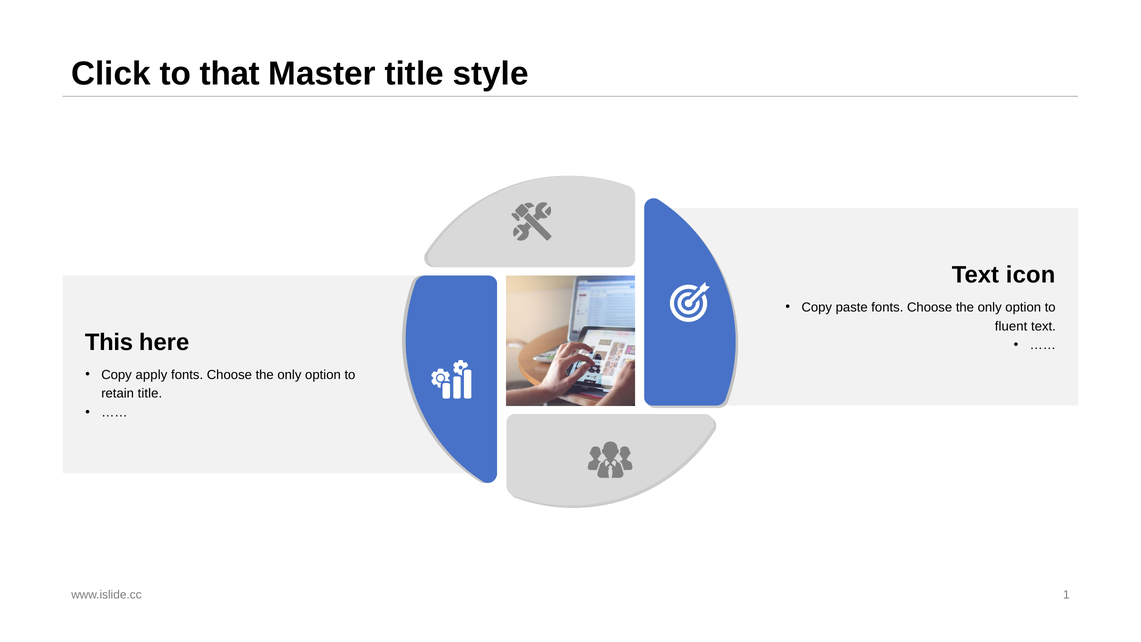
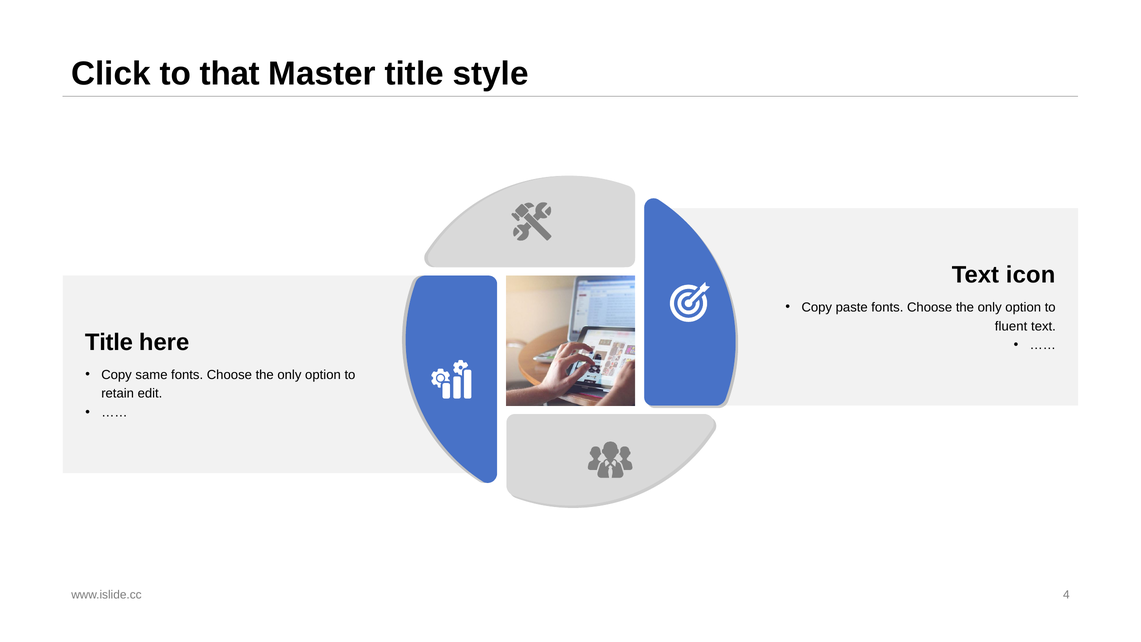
This at (109, 342): This -> Title
apply: apply -> same
retain title: title -> edit
1: 1 -> 4
